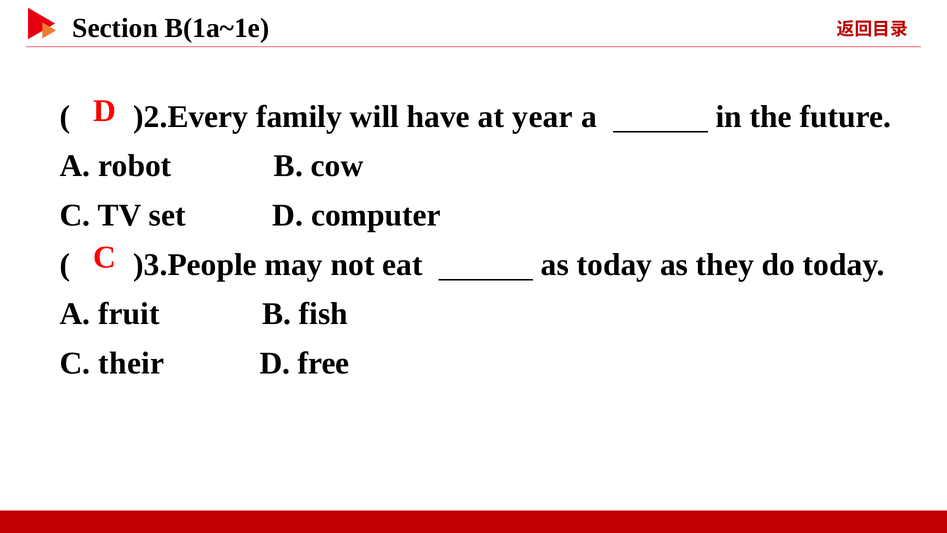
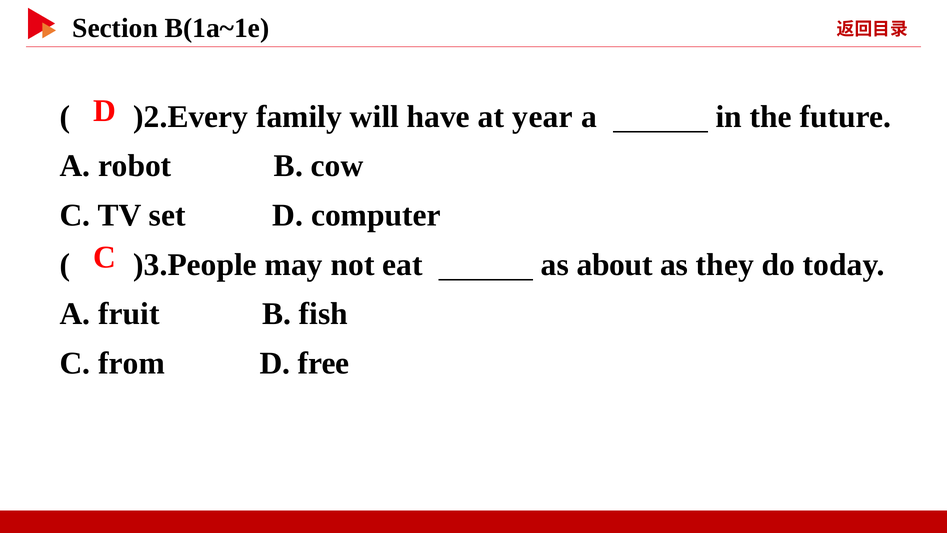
as today: today -> about
their: their -> from
